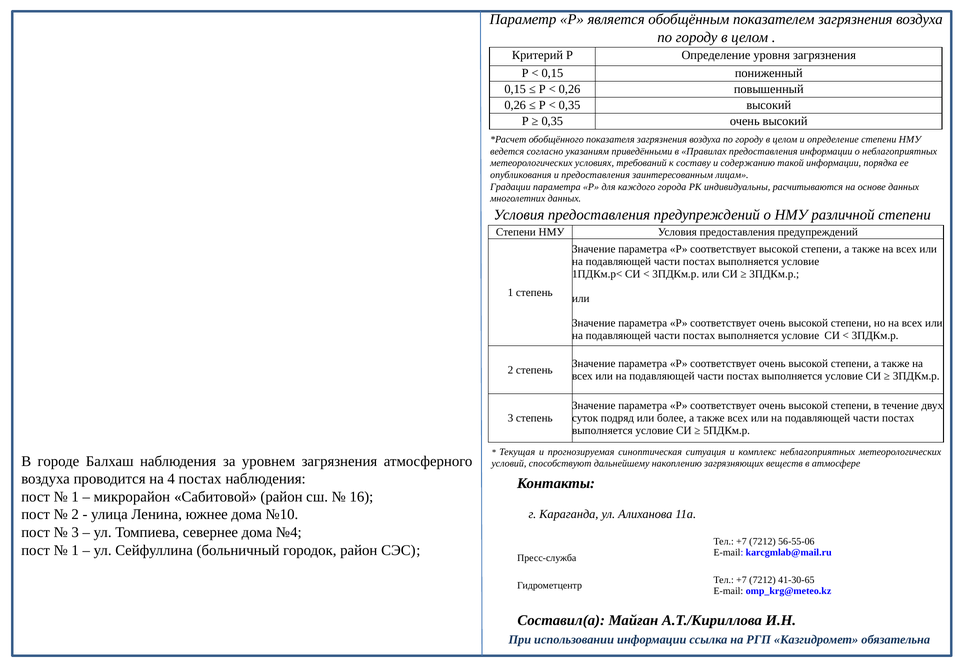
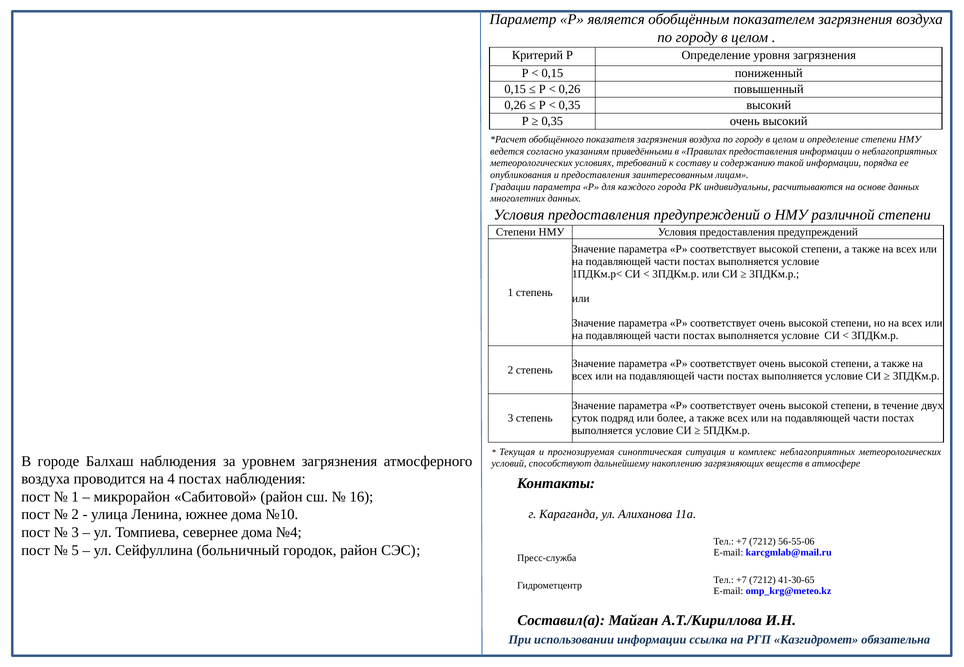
1 at (75, 550): 1 -> 5
